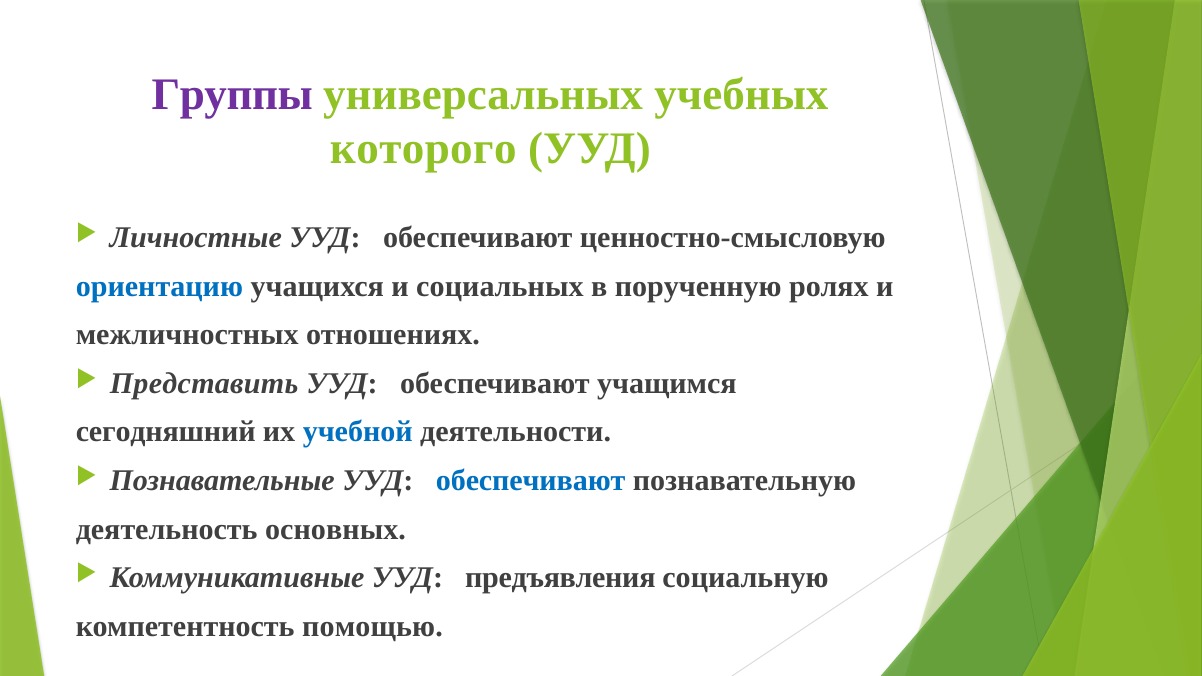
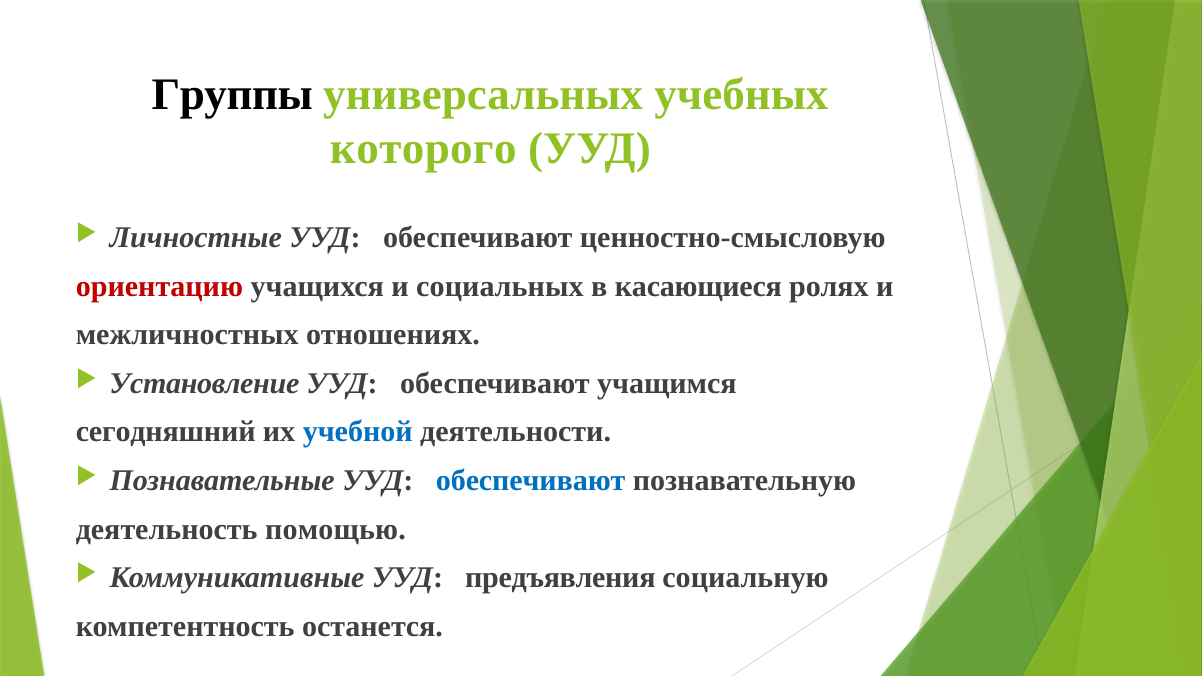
Группы colour: purple -> black
ориентацию colour: blue -> red
порученную: порученную -> касающиеся
Представить: Представить -> Установление
основных: основных -> помощью
помощью: помощью -> останется
